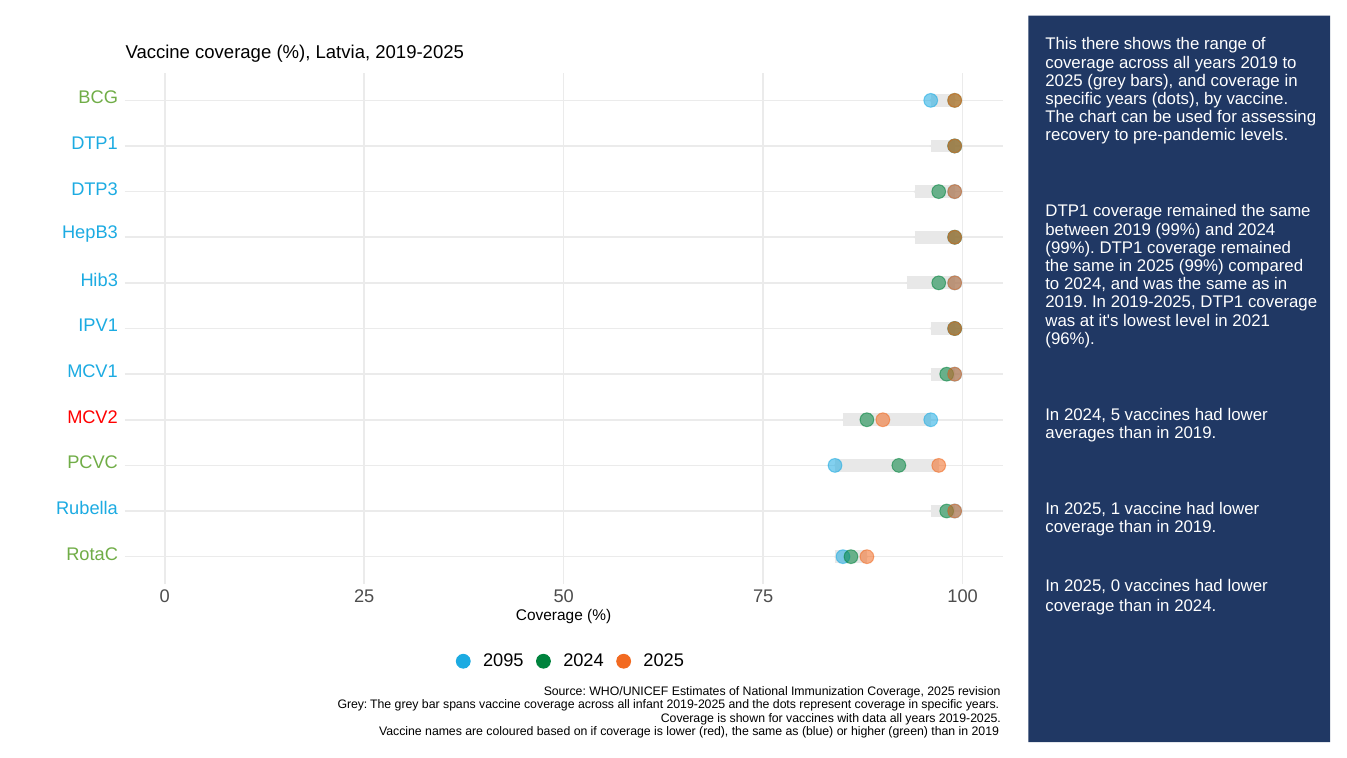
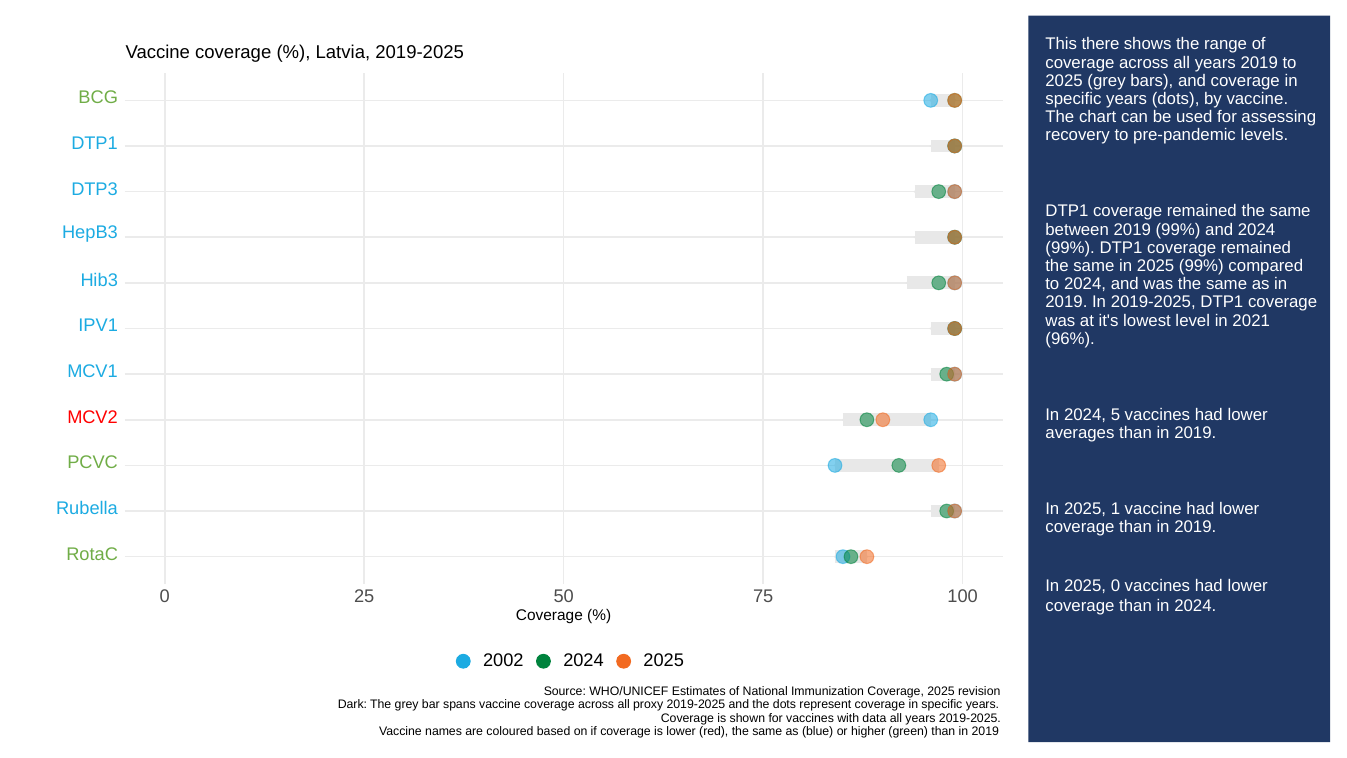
2095: 2095 -> 2002
Grey at (352, 704): Grey -> Dark
infant: infant -> proxy
